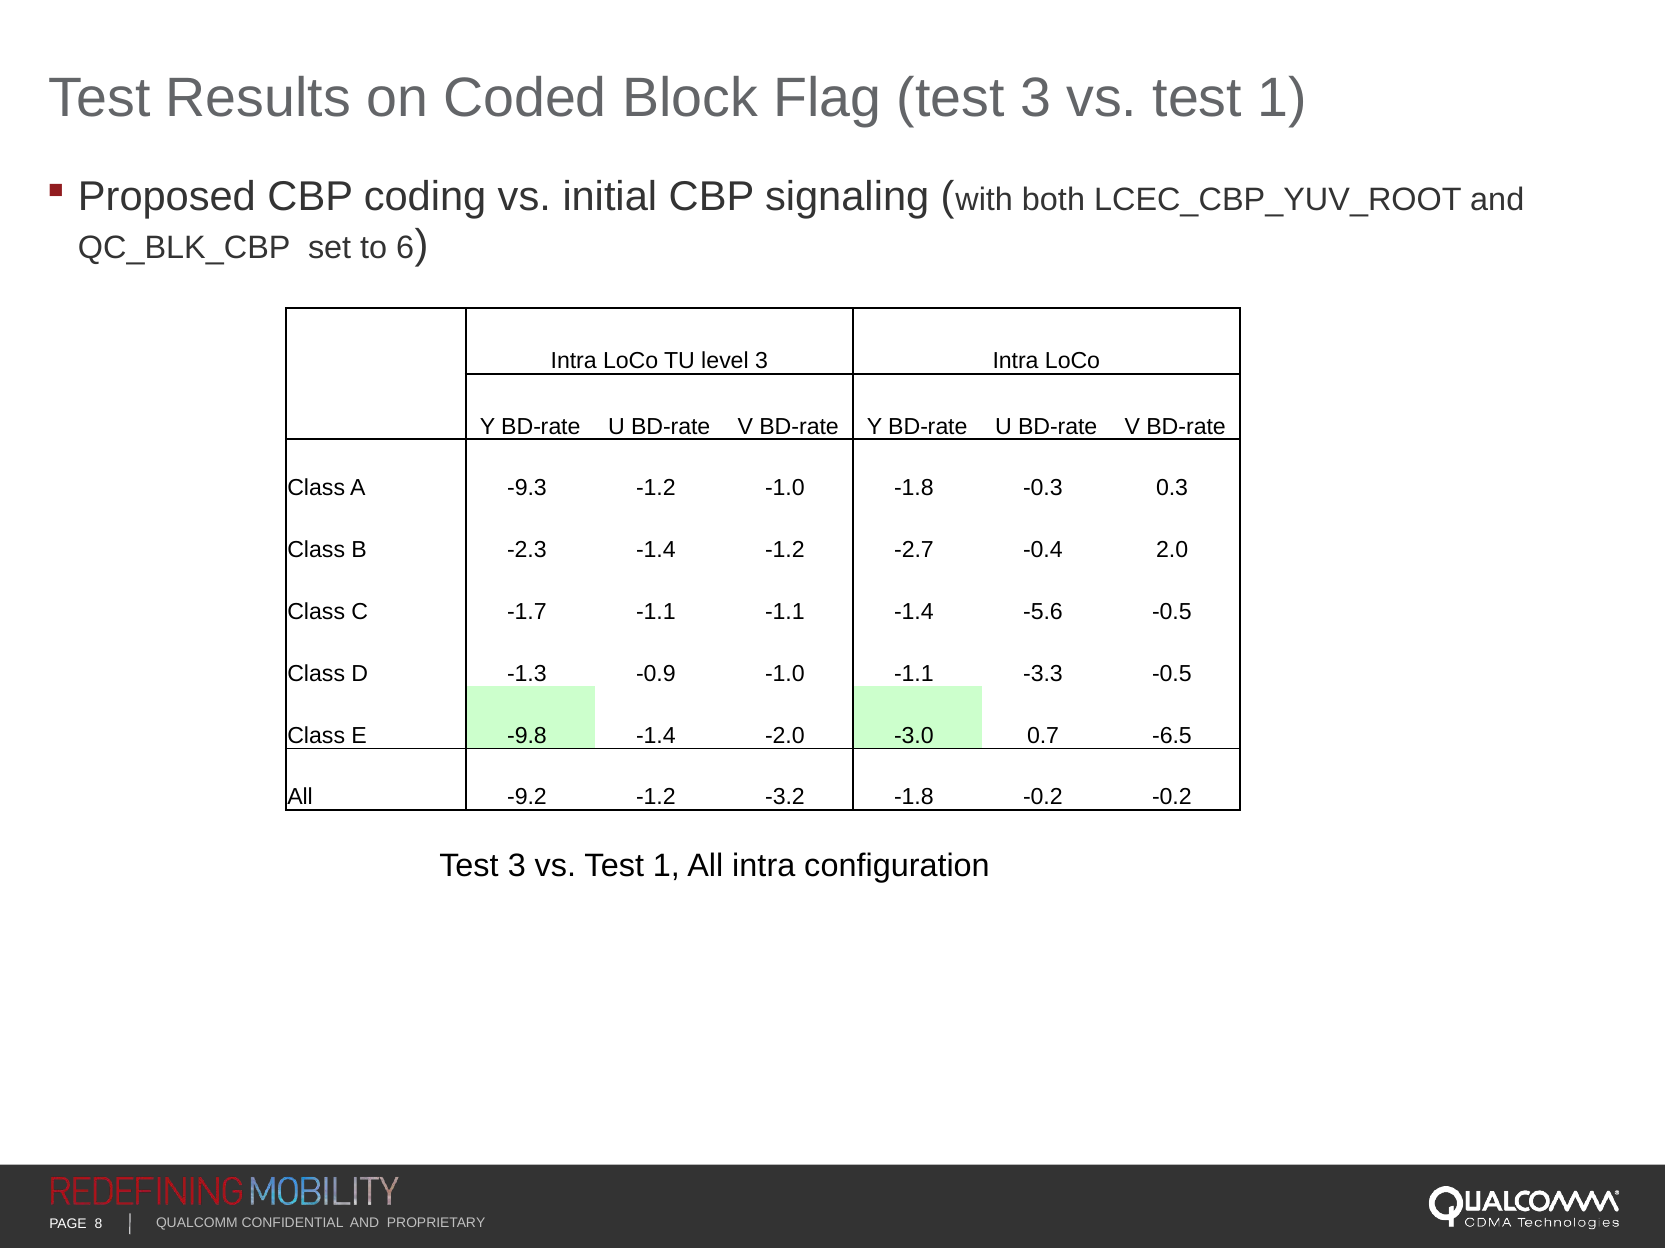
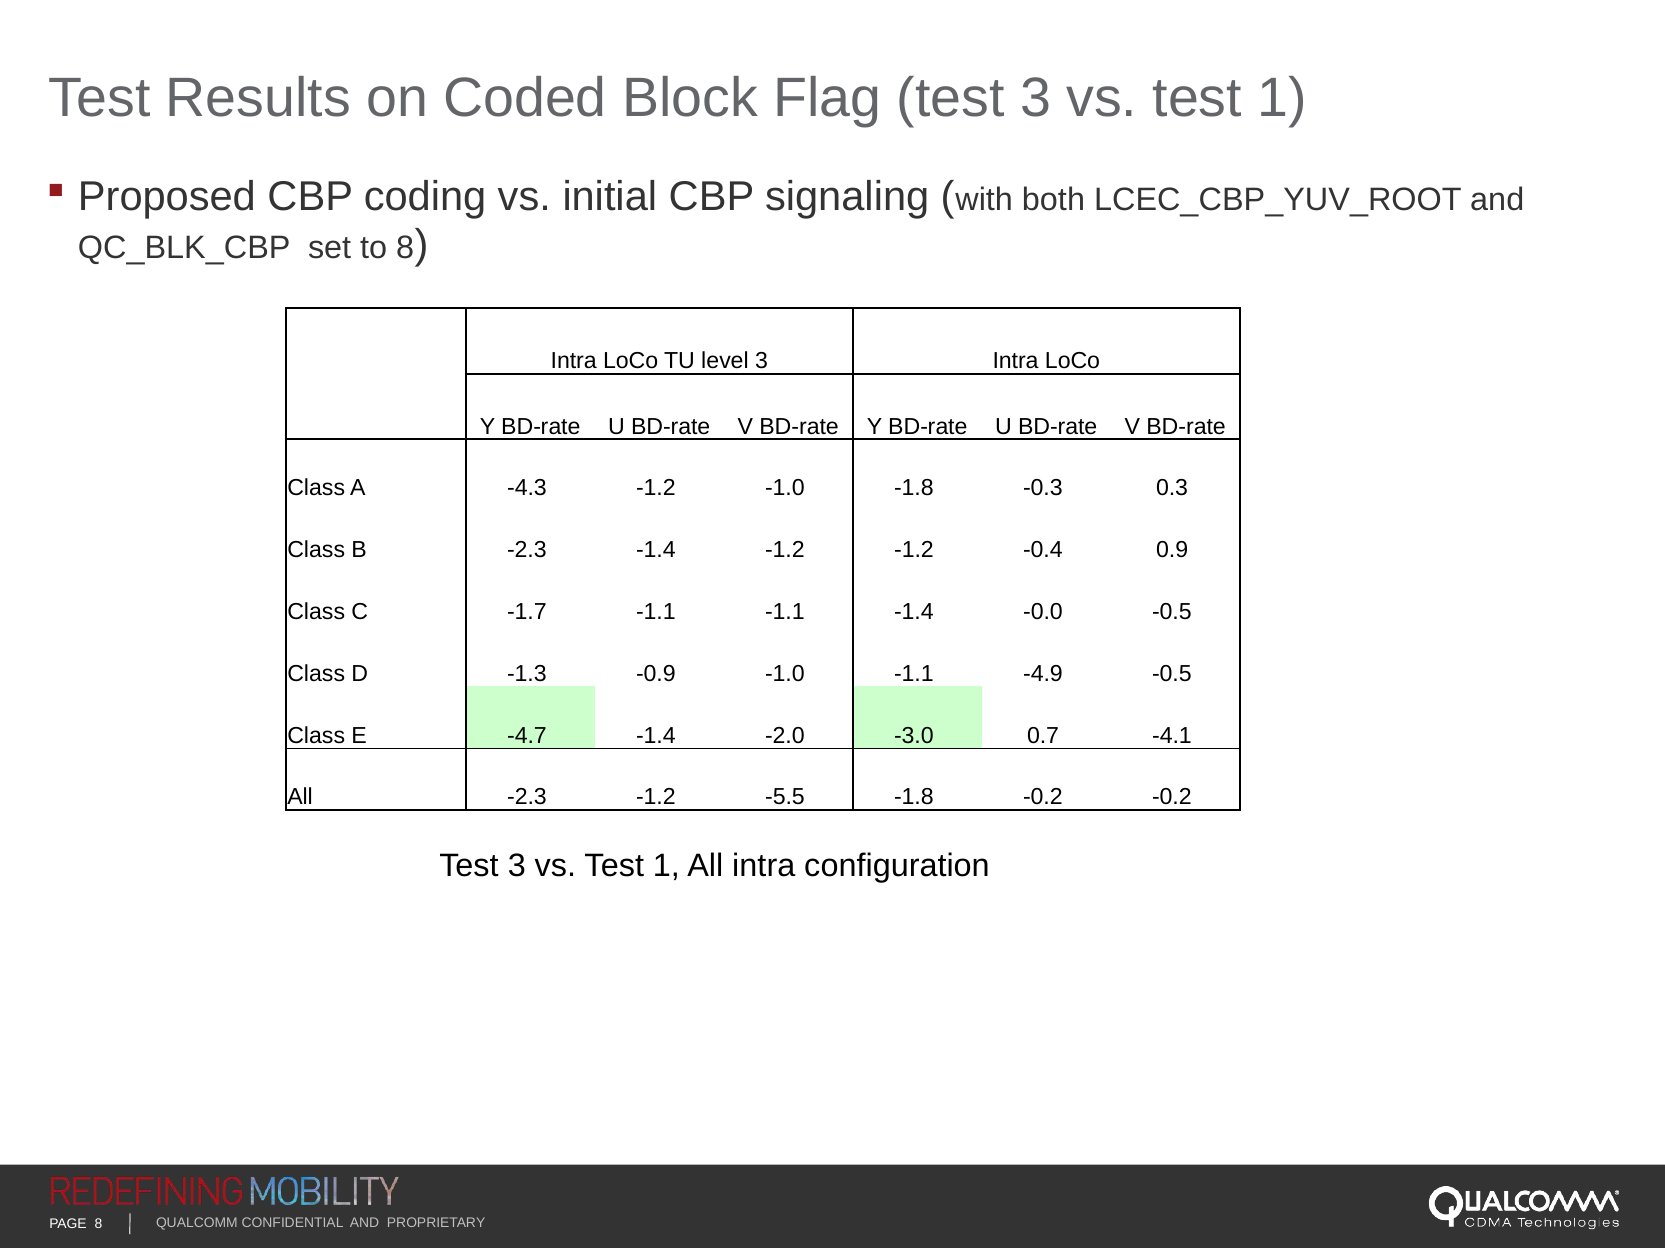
to 6: 6 -> 8
-9.3: -9.3 -> -4.3
-1.2 -2.7: -2.7 -> -1.2
2.0: 2.0 -> 0.9
-5.6: -5.6 -> -0.0
-3.3: -3.3 -> -4.9
-9.8: -9.8 -> -4.7
-6.5: -6.5 -> -4.1
All -9.2: -9.2 -> -2.3
-3.2: -3.2 -> -5.5
